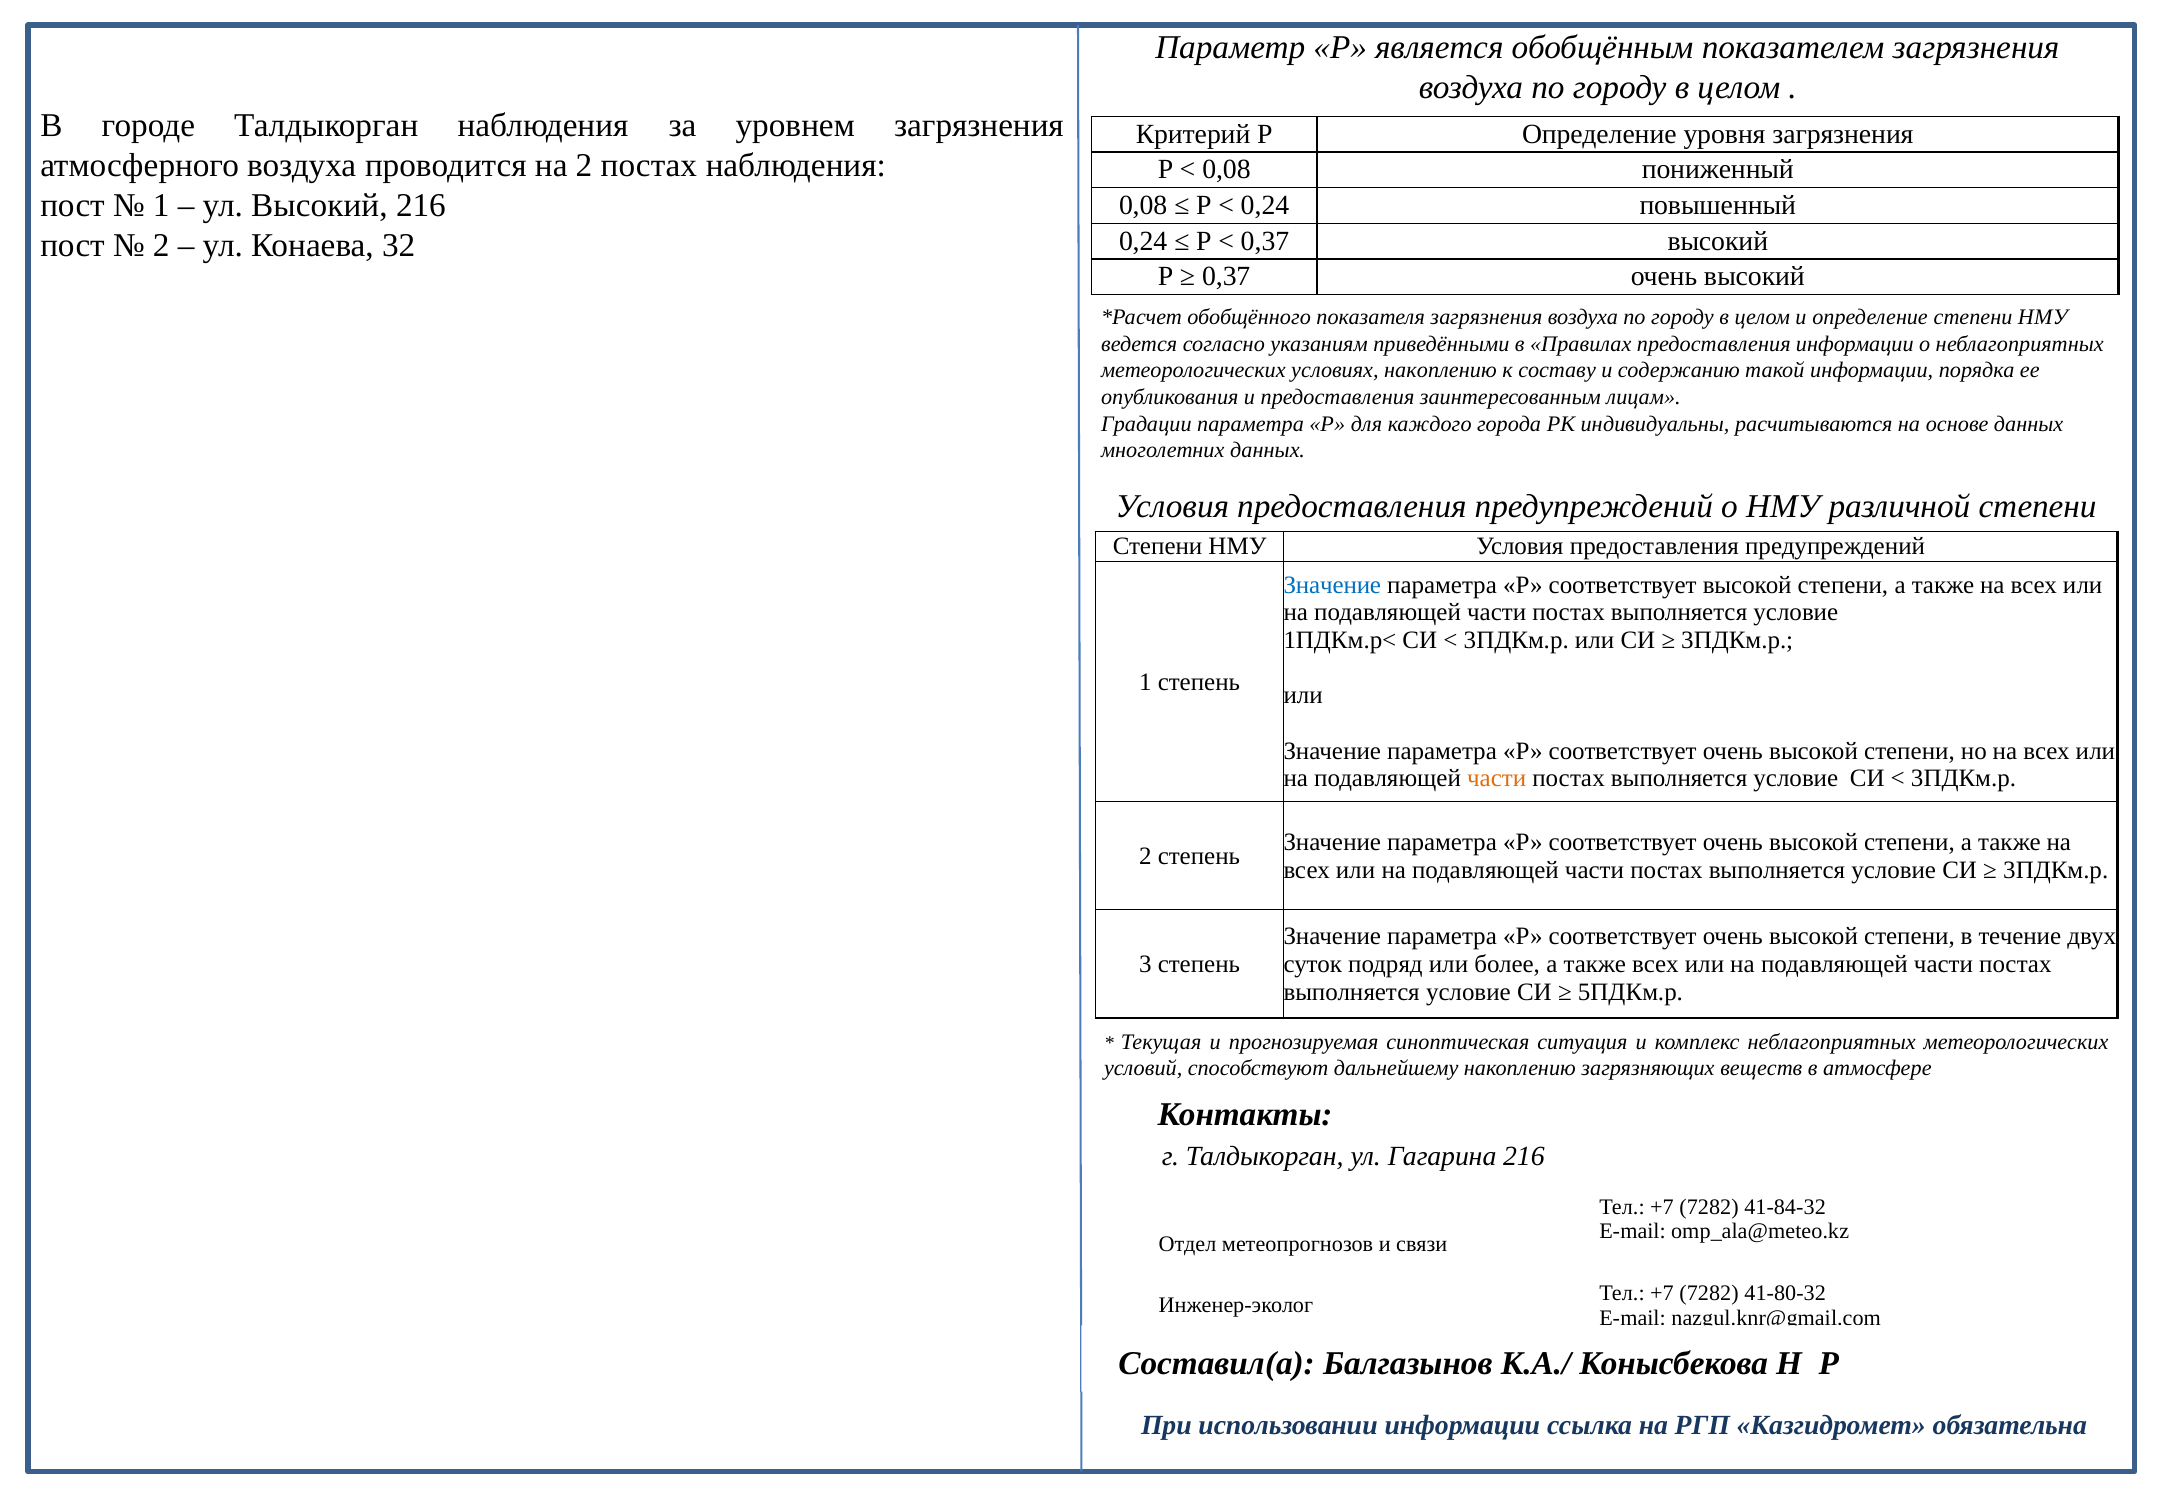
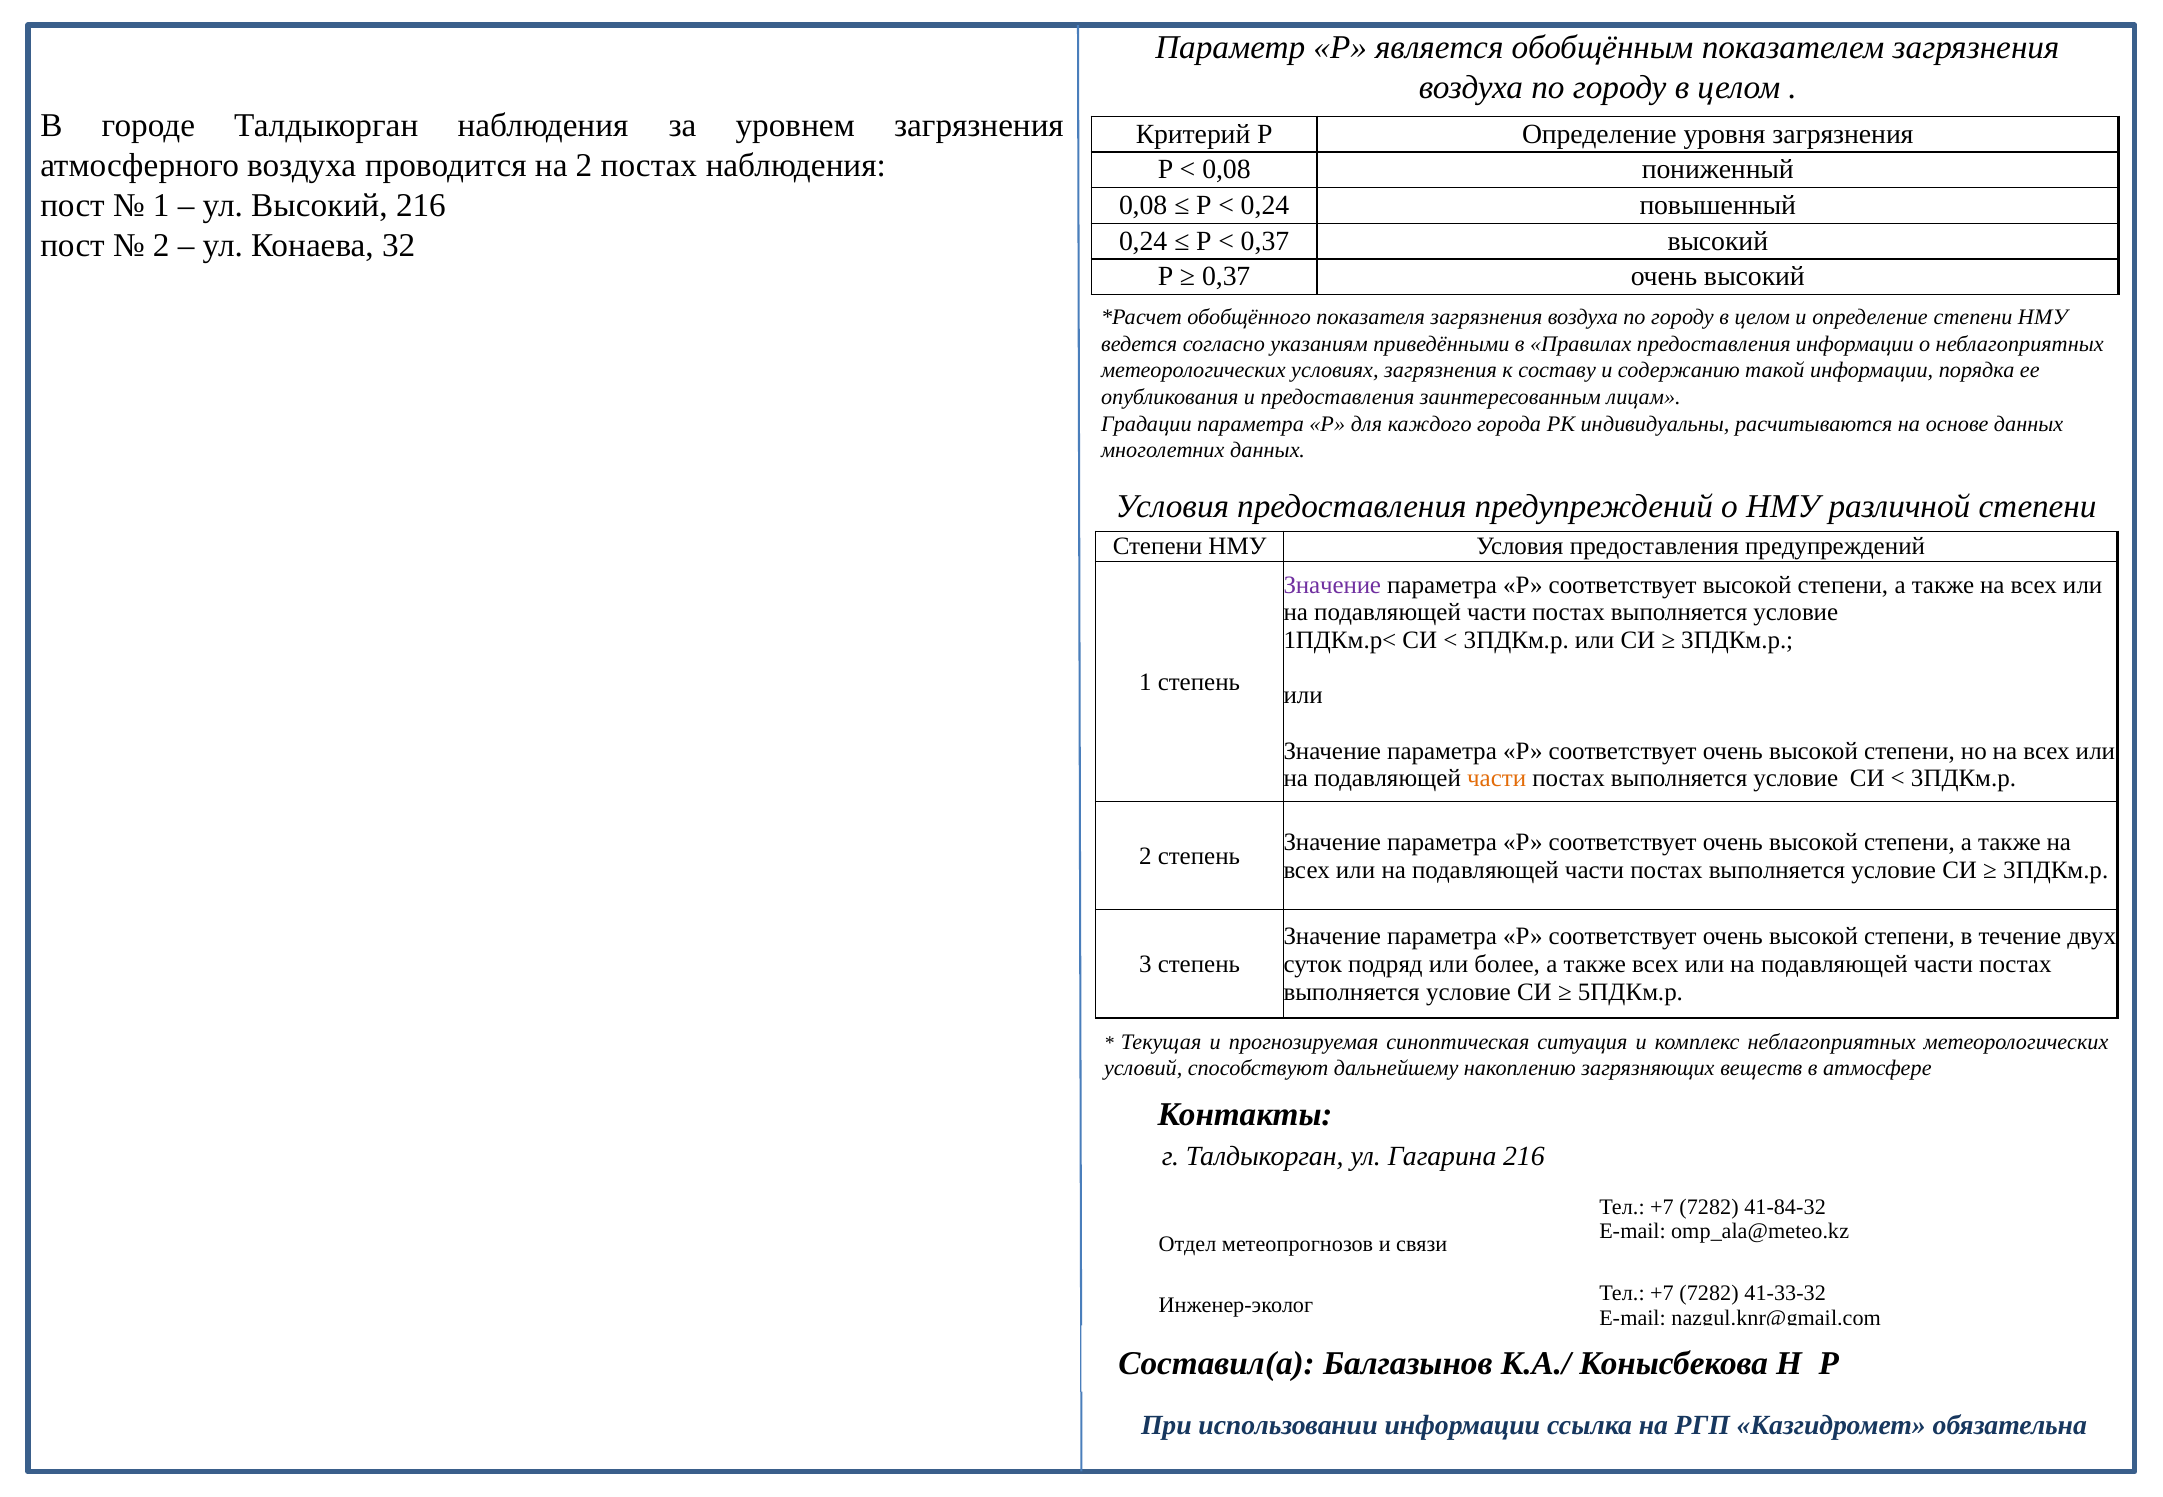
условиях накоплению: накоплению -> загрязнения
Значение at (1332, 585) colour: blue -> purple
41-80-32: 41-80-32 -> 41-33-32
